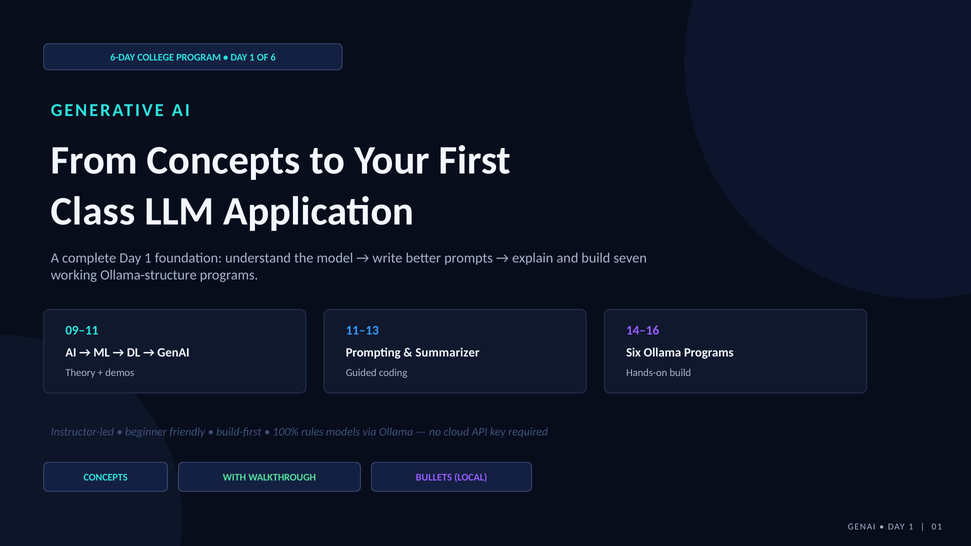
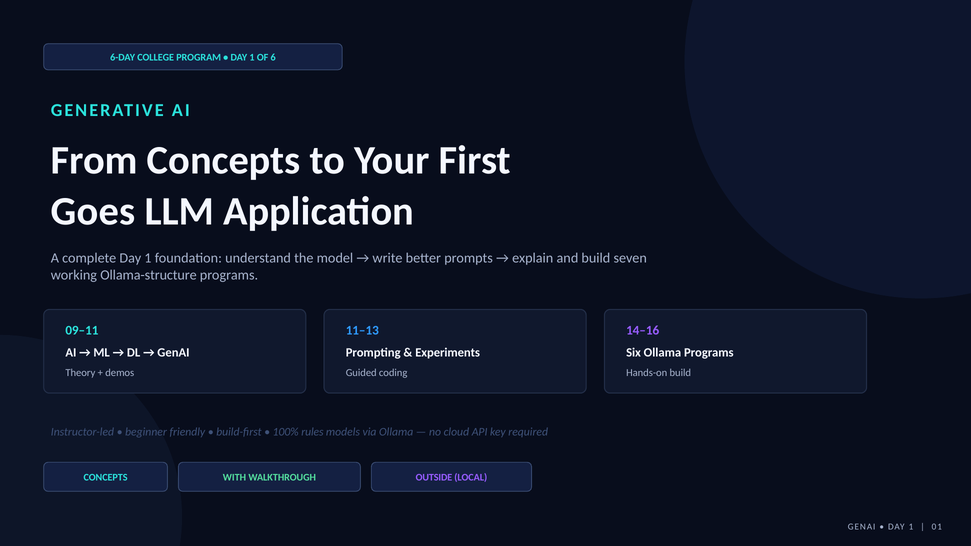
Class: Class -> Goes
Summarizer: Summarizer -> Experiments
BULLETS: BULLETS -> OUTSIDE
